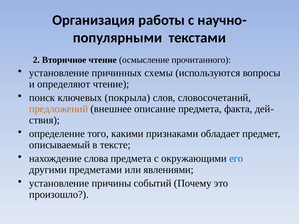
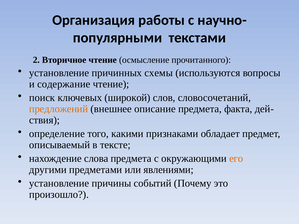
определяют: определяют -> содержание
покрыла: покрыла -> широкой
его colour: blue -> orange
